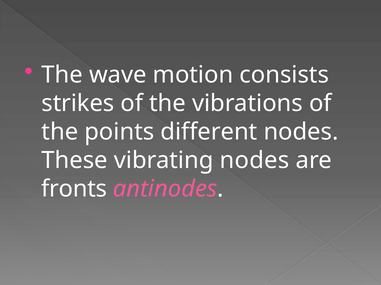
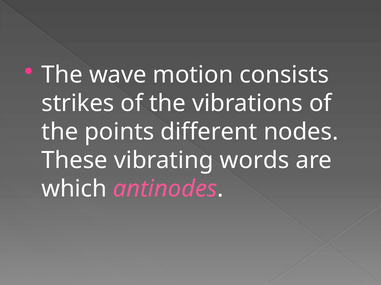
vibrating nodes: nodes -> words
fronts: fronts -> which
